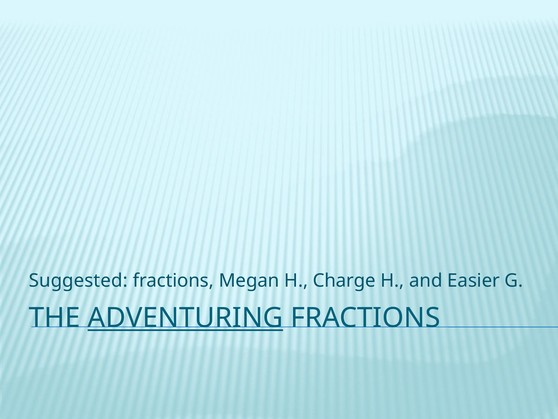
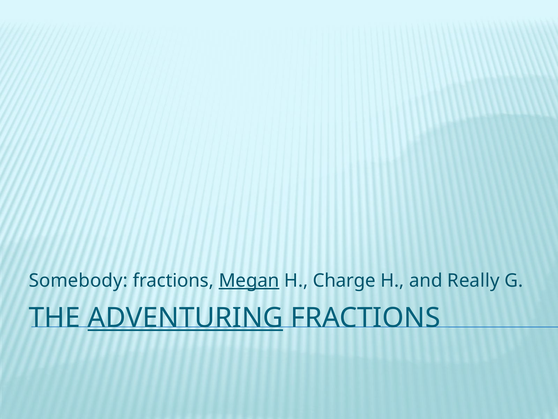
Suggested: Suggested -> Somebody
Megan underline: none -> present
Easier: Easier -> Really
